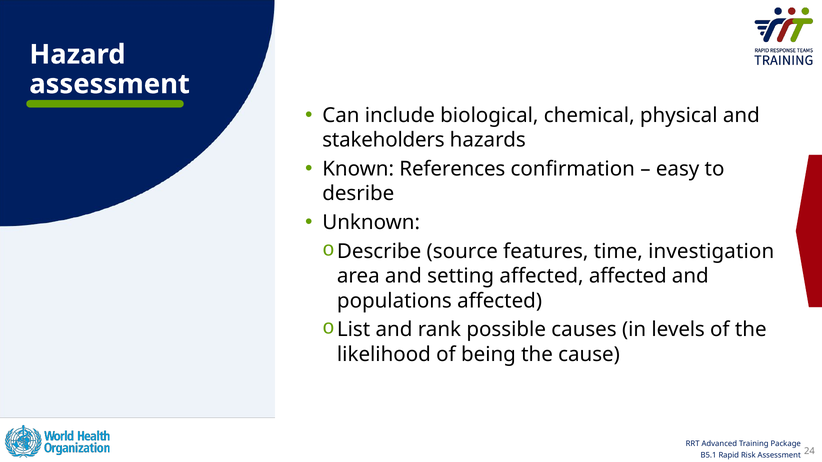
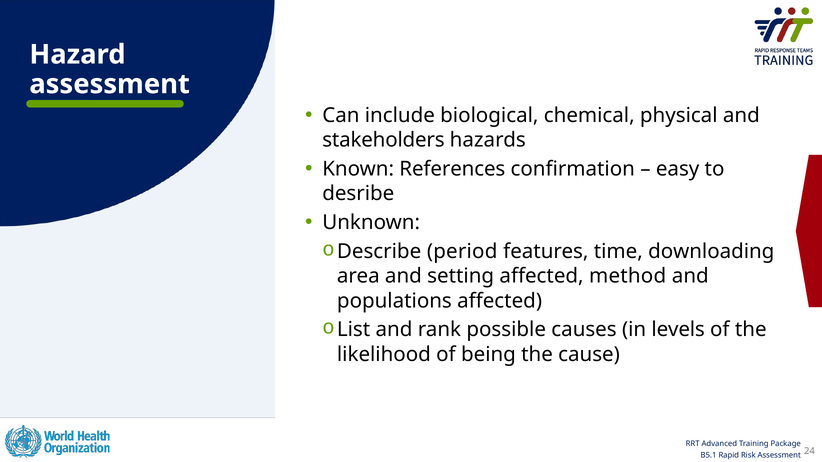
source: source -> period
investigation: investigation -> downloading
affected affected: affected -> method
